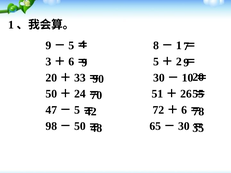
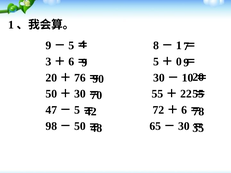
2: 2 -> 0
33: 33 -> 76
24 at (80, 94): 24 -> 30
51 at (157, 94): 51 -> 55
26: 26 -> 22
